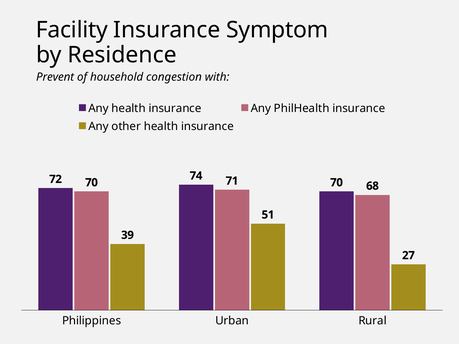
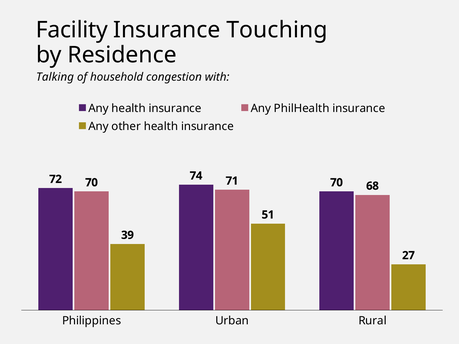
Symptom: Symptom -> Touching
Prevent: Prevent -> Talking
